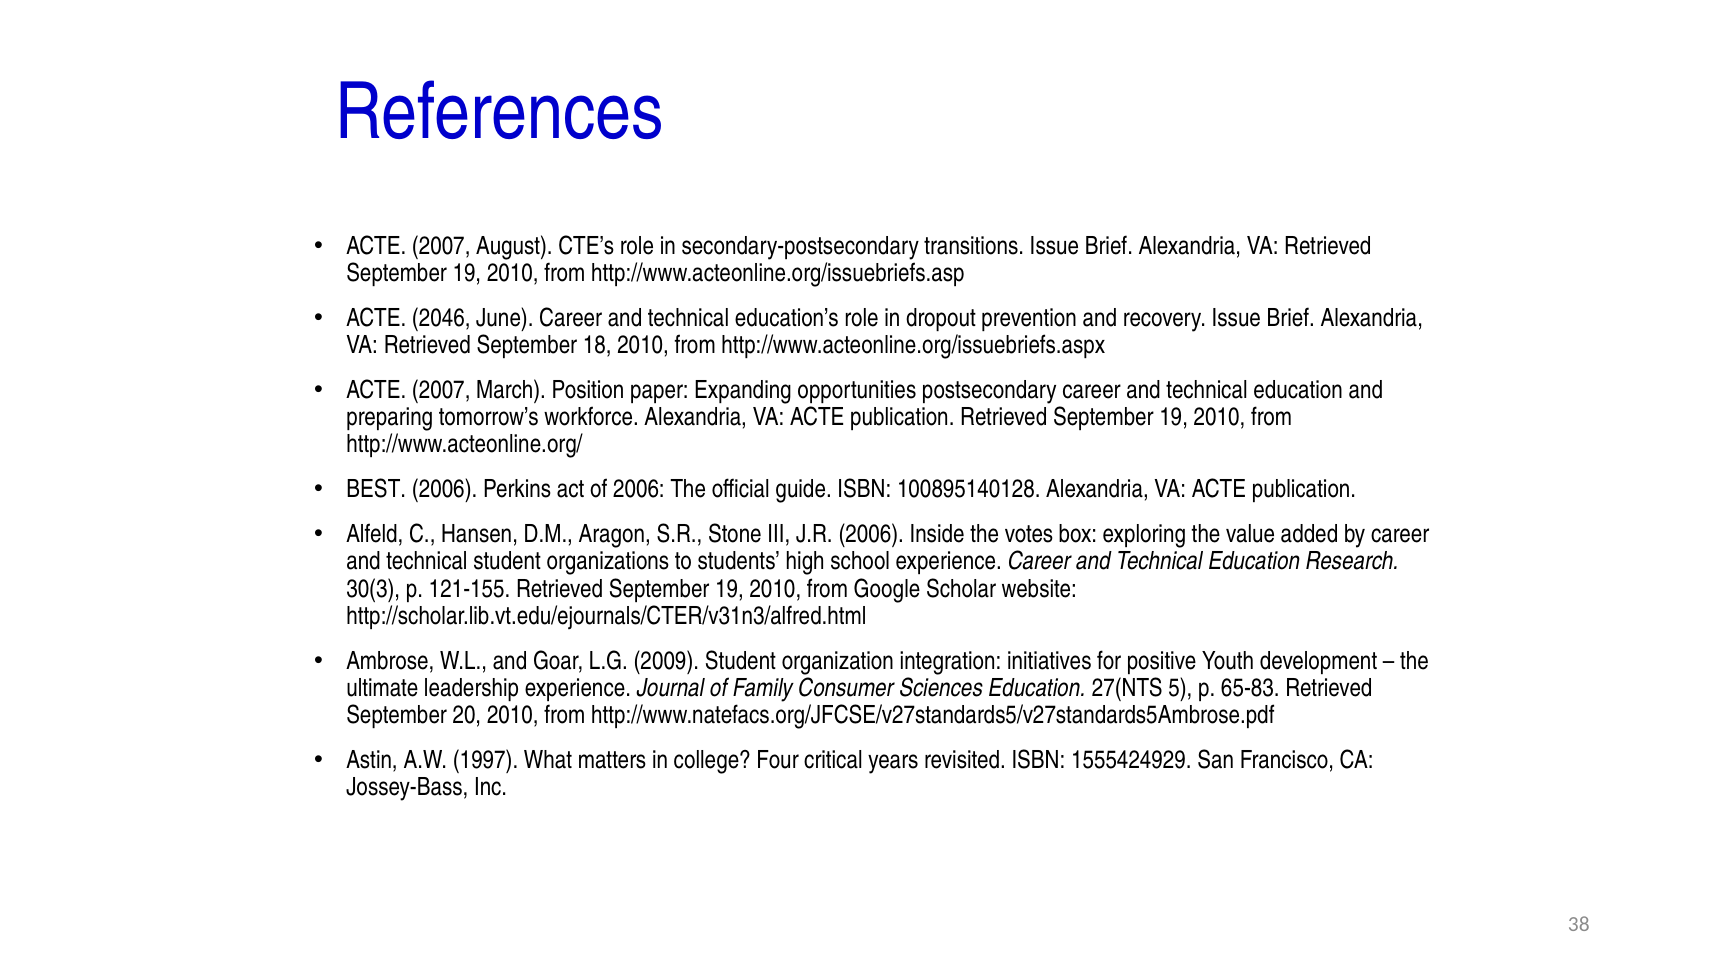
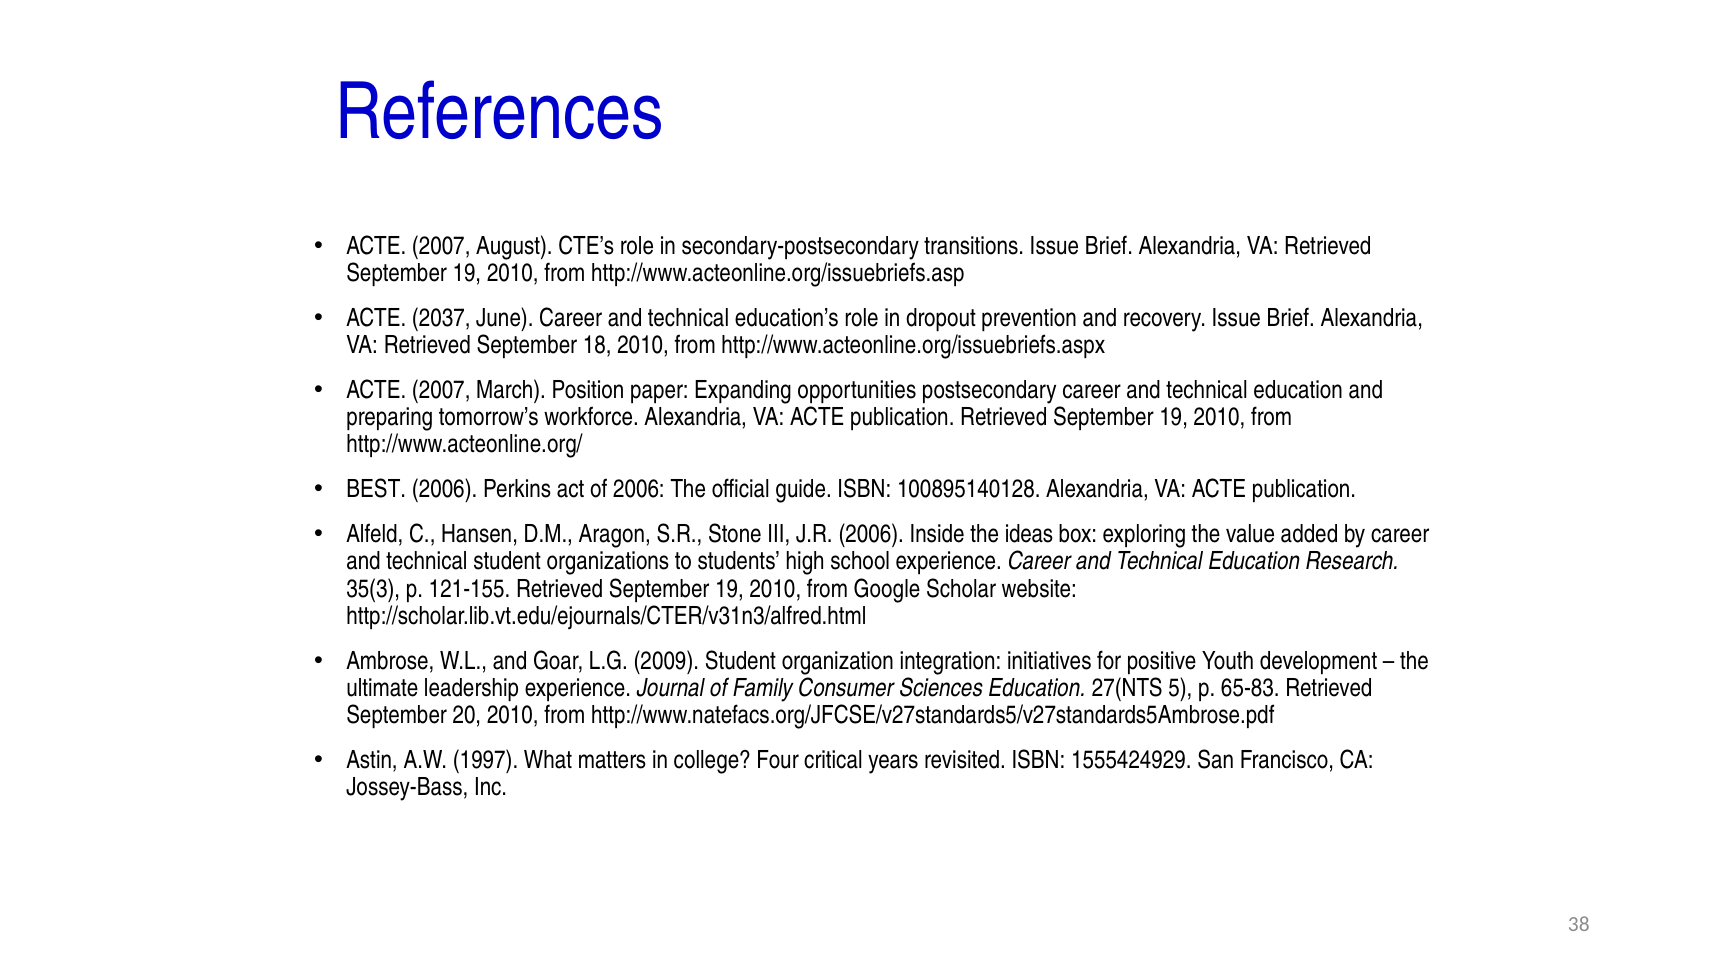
2046: 2046 -> 2037
votes: votes -> ideas
30(3: 30(3 -> 35(3
